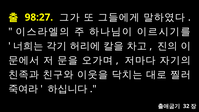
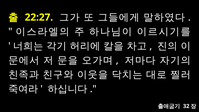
98:27: 98:27 -> 22:27
